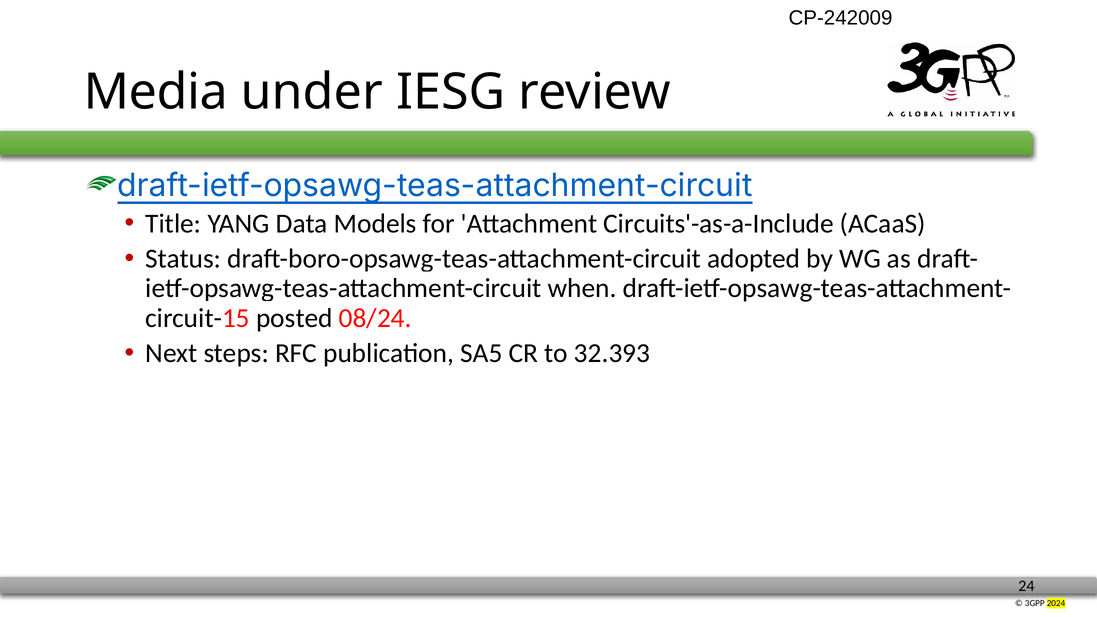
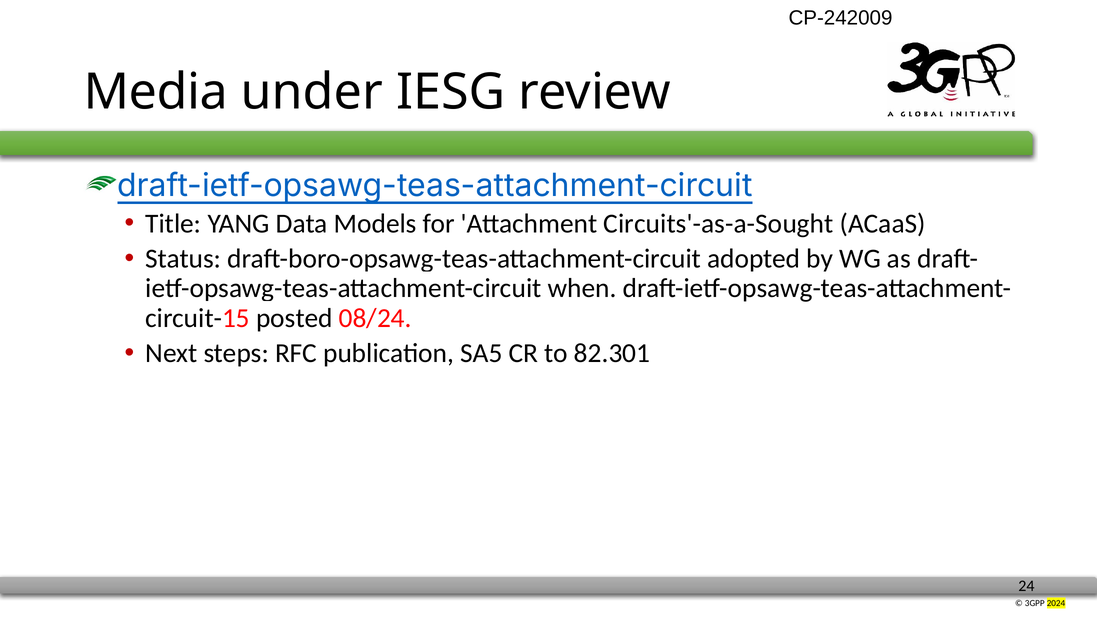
Circuits'-as-a-Include: Circuits'-as-a-Include -> Circuits'-as-a-Sought
32.393: 32.393 -> 82.301
